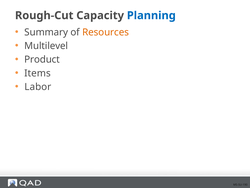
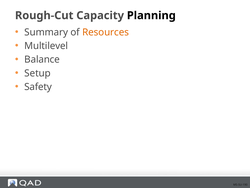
Planning colour: blue -> black
Product: Product -> Balance
Items: Items -> Setup
Labor: Labor -> Safety
